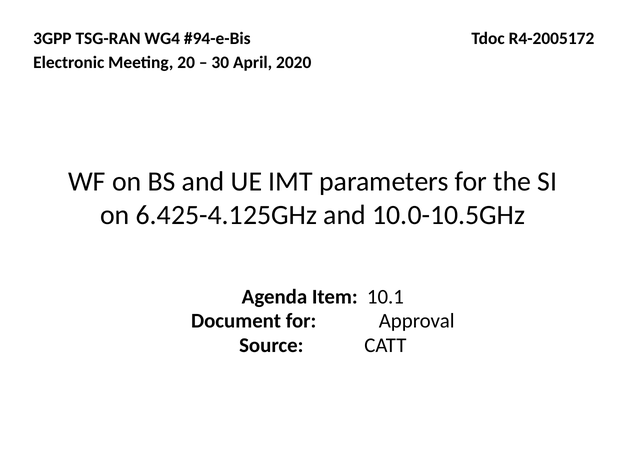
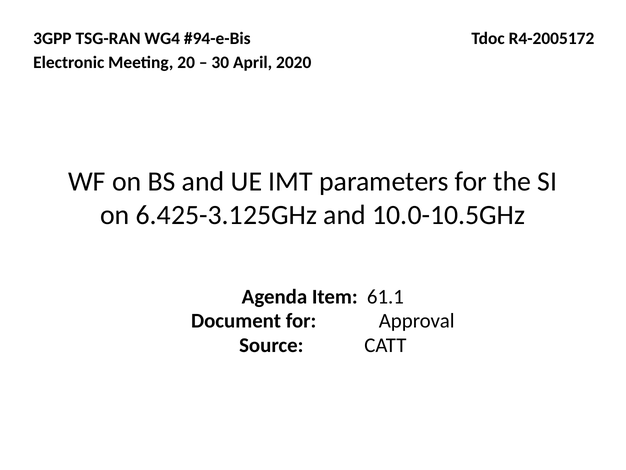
6.425-4.125GHz: 6.425-4.125GHz -> 6.425-3.125GHz
10.1: 10.1 -> 61.1
